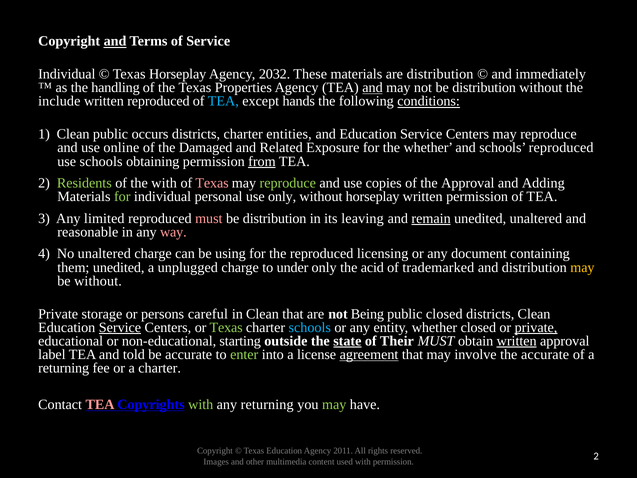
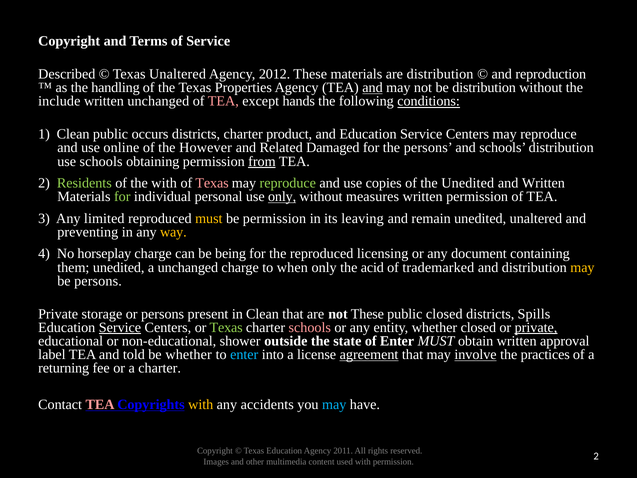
and at (115, 41) underline: present -> none
Individual at (67, 74): Individual -> Described
Texas Horseplay: Horseplay -> Unaltered
2032: 2032 -> 2012
immediately: immediately -> reproduction
written reproduced: reproduced -> unchanged
TEA at (223, 101) colour: light blue -> pink
entities: entities -> product
Damaged: Damaged -> However
Exposure: Exposure -> Damaged
the whether: whether -> persons
schools reproduced: reproduced -> distribution
the Approval: Approval -> Unedited
and Adding: Adding -> Written
only at (282, 197) underline: none -> present
without horseplay: horseplay -> measures
must at (209, 218) colour: pink -> yellow
distribution at (275, 218): distribution -> permission
remain underline: present -> none
reasonable: reasonable -> preventing
way colour: pink -> yellow
No unaltered: unaltered -> horseplay
using: using -> being
a unplugged: unplugged -> unchanged
under: under -> when
be without: without -> persons
careful: careful -> present
not Being: Being -> These
districts Clean: Clean -> Spills
schools at (310, 327) colour: light blue -> pink
starting: starting -> shower
state underline: present -> none
of Their: Their -> Enter
written at (517, 341) underline: present -> none
be accurate: accurate -> whether
enter at (244, 354) colour: light green -> light blue
involve underline: none -> present
the accurate: accurate -> practices
with at (201, 404) colour: light green -> yellow
any returning: returning -> accidents
may at (334, 404) colour: light green -> light blue
